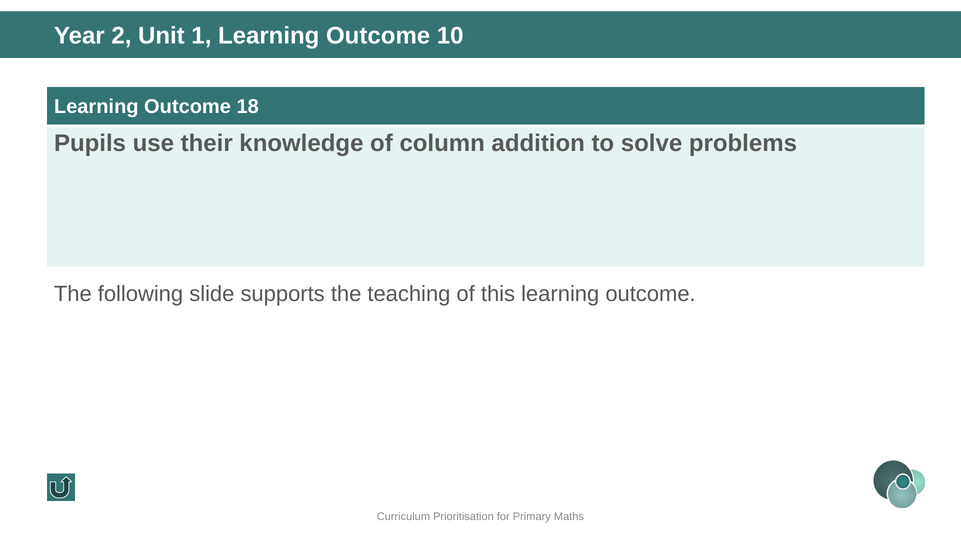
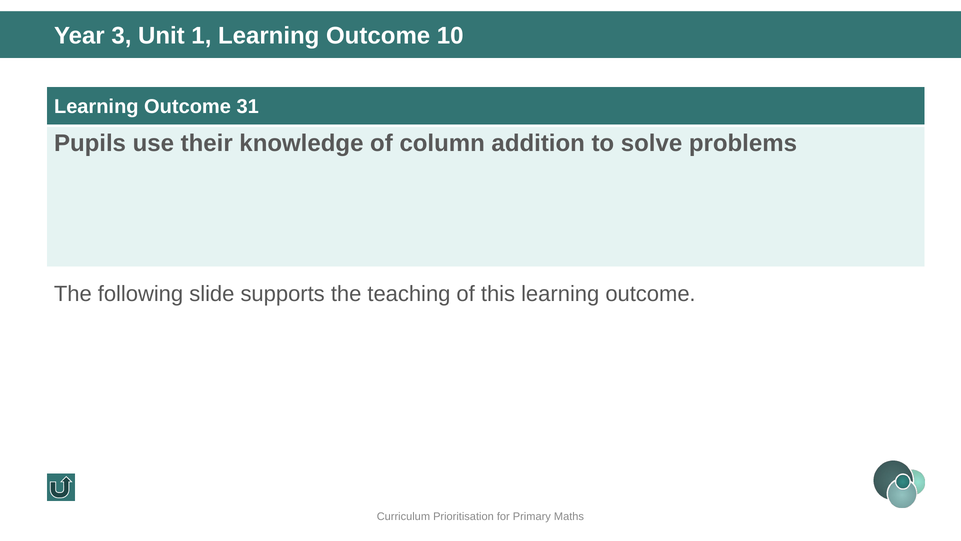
2: 2 -> 3
18: 18 -> 31
